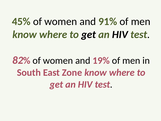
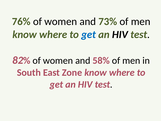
45%: 45% -> 76%
91%: 91% -> 73%
get at (89, 34) colour: black -> blue
19%: 19% -> 58%
